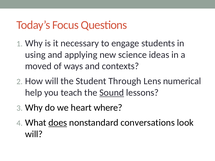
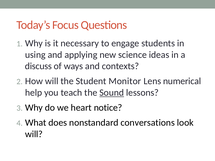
moved: moved -> discuss
Through: Through -> Monitor
where: where -> notice
does underline: present -> none
